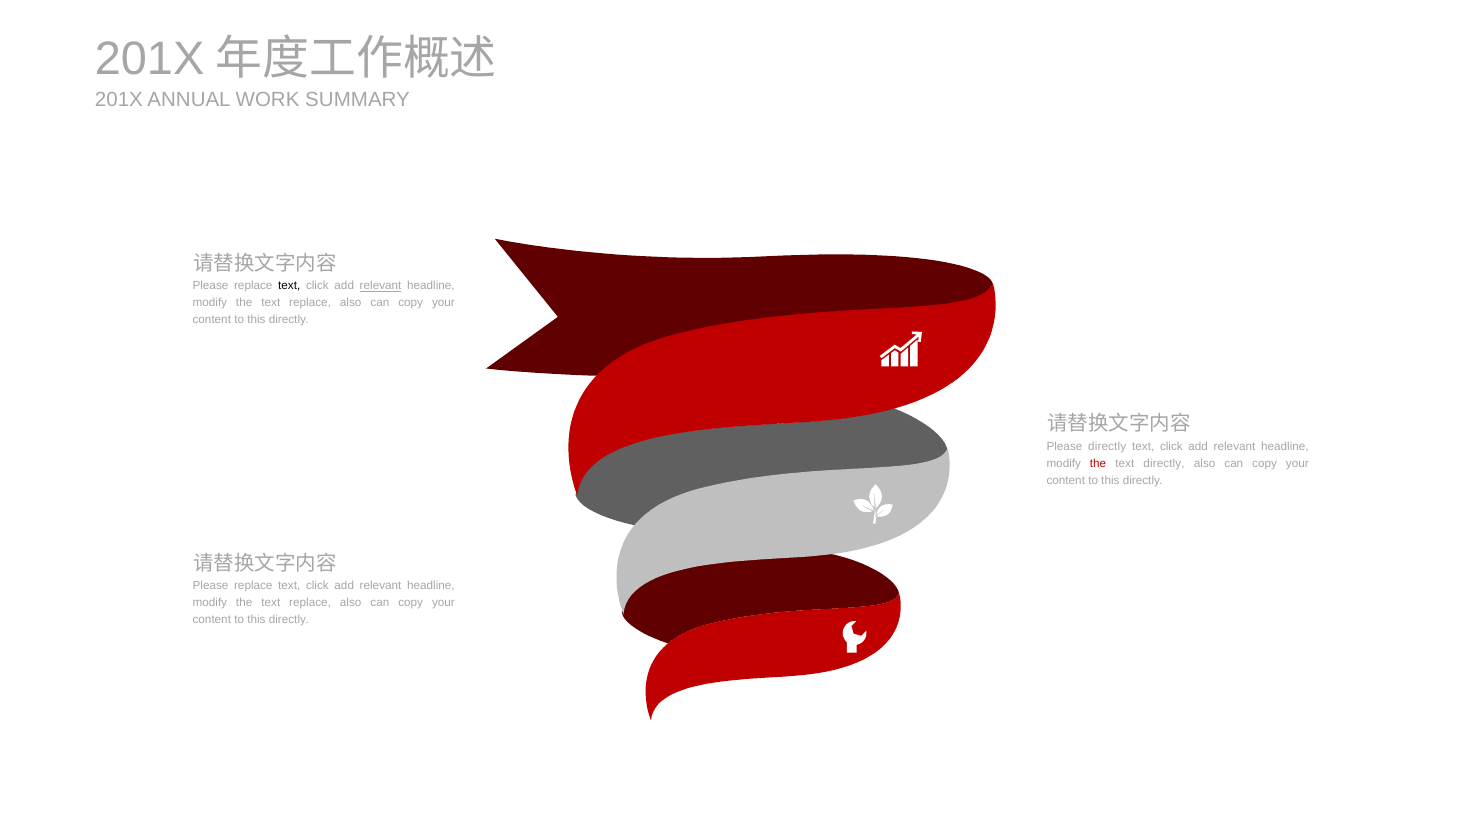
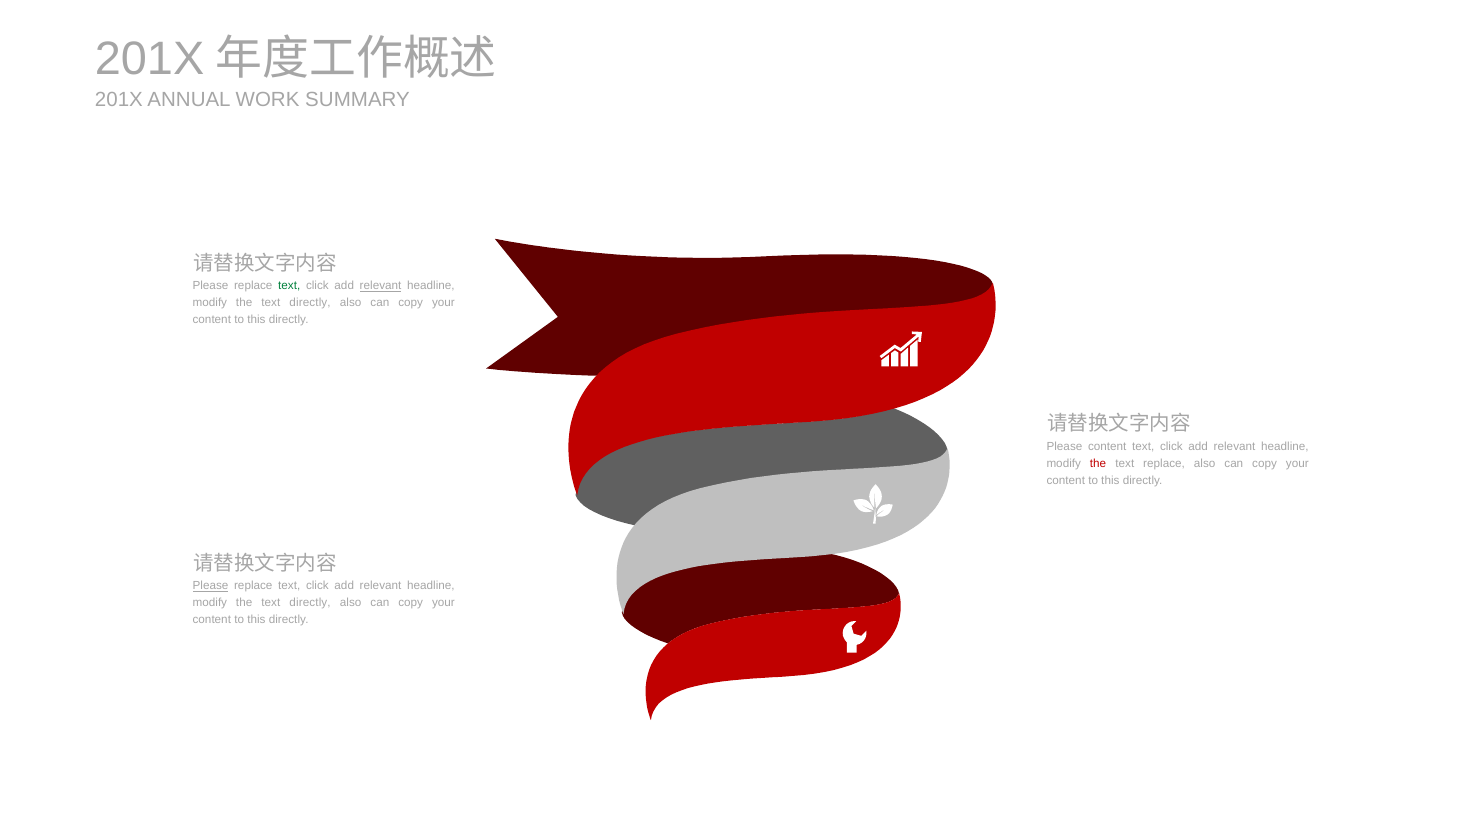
text at (289, 286) colour: black -> green
replace at (310, 303): replace -> directly
Please directly: directly -> content
text directly: directly -> replace
Please at (210, 586) underline: none -> present
replace at (310, 603): replace -> directly
